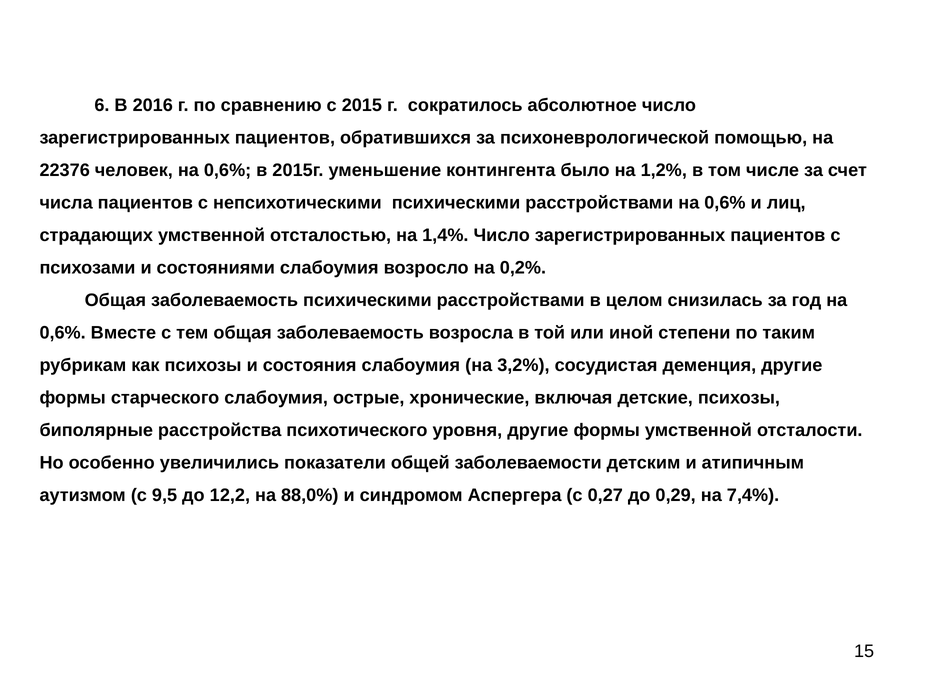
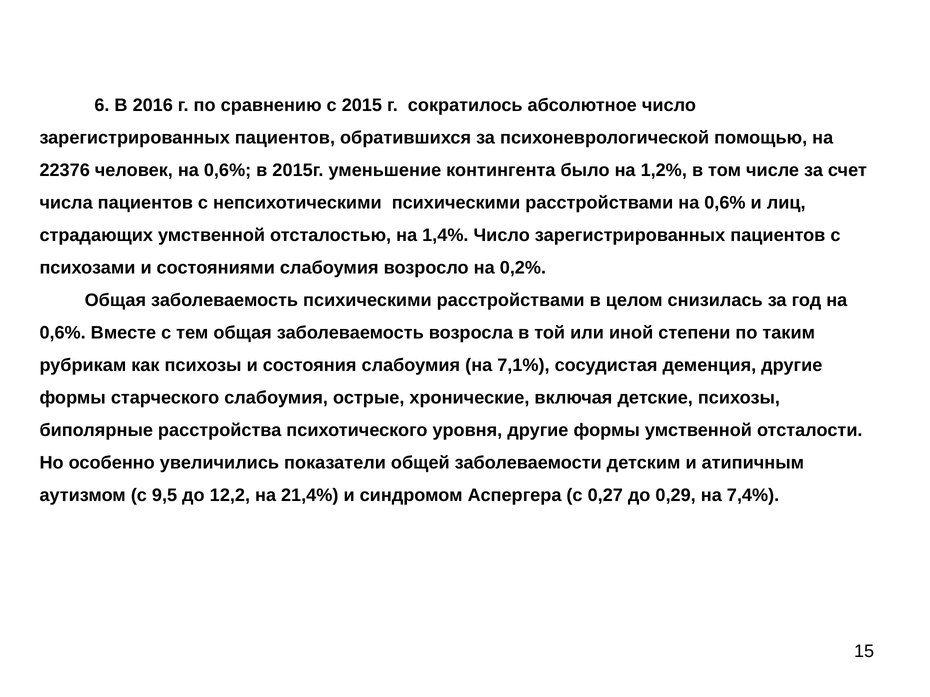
3,2%: 3,2% -> 7,1%
88,0%: 88,0% -> 21,4%
